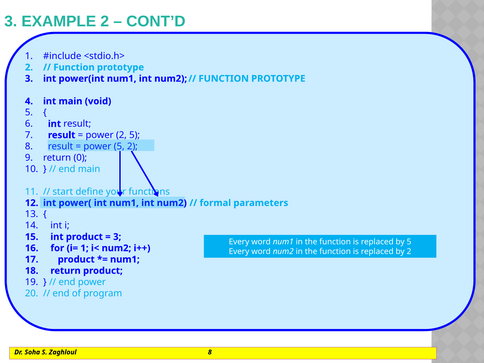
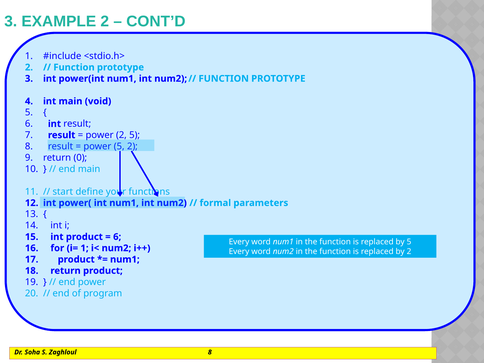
3 at (117, 237): 3 -> 6
